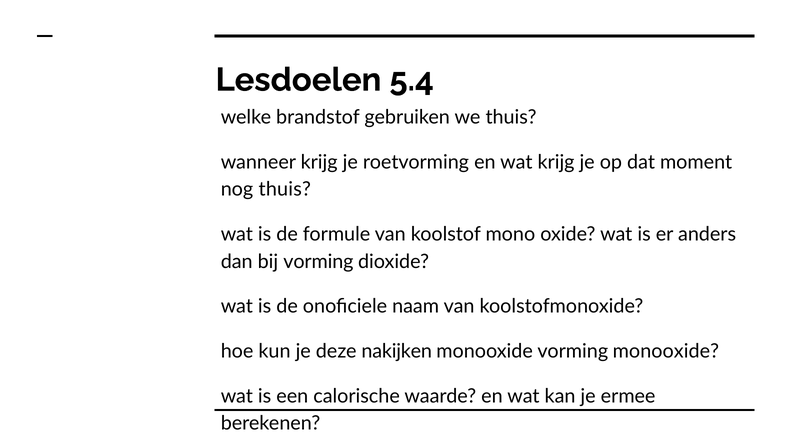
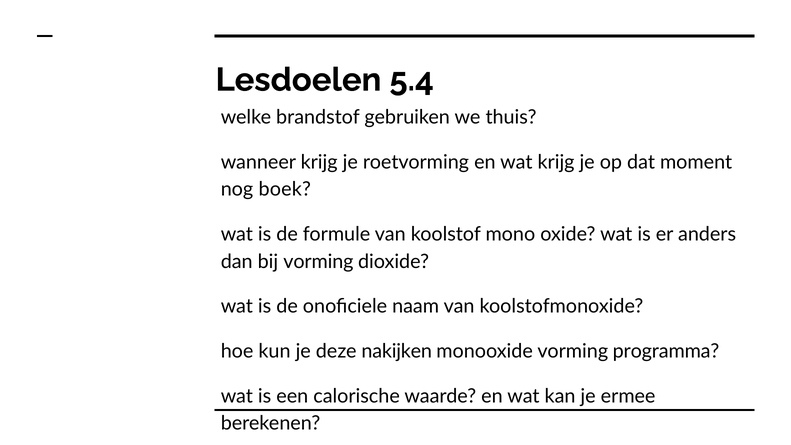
nog thuis: thuis -> boek
vorming monooxide: monooxide -> programma
